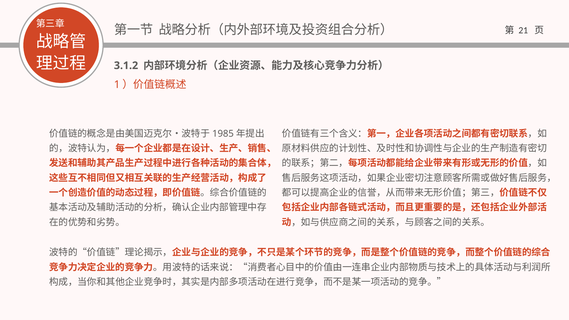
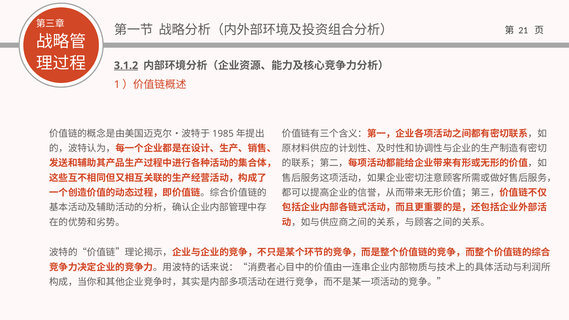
3.1.2 underline: none -> present
